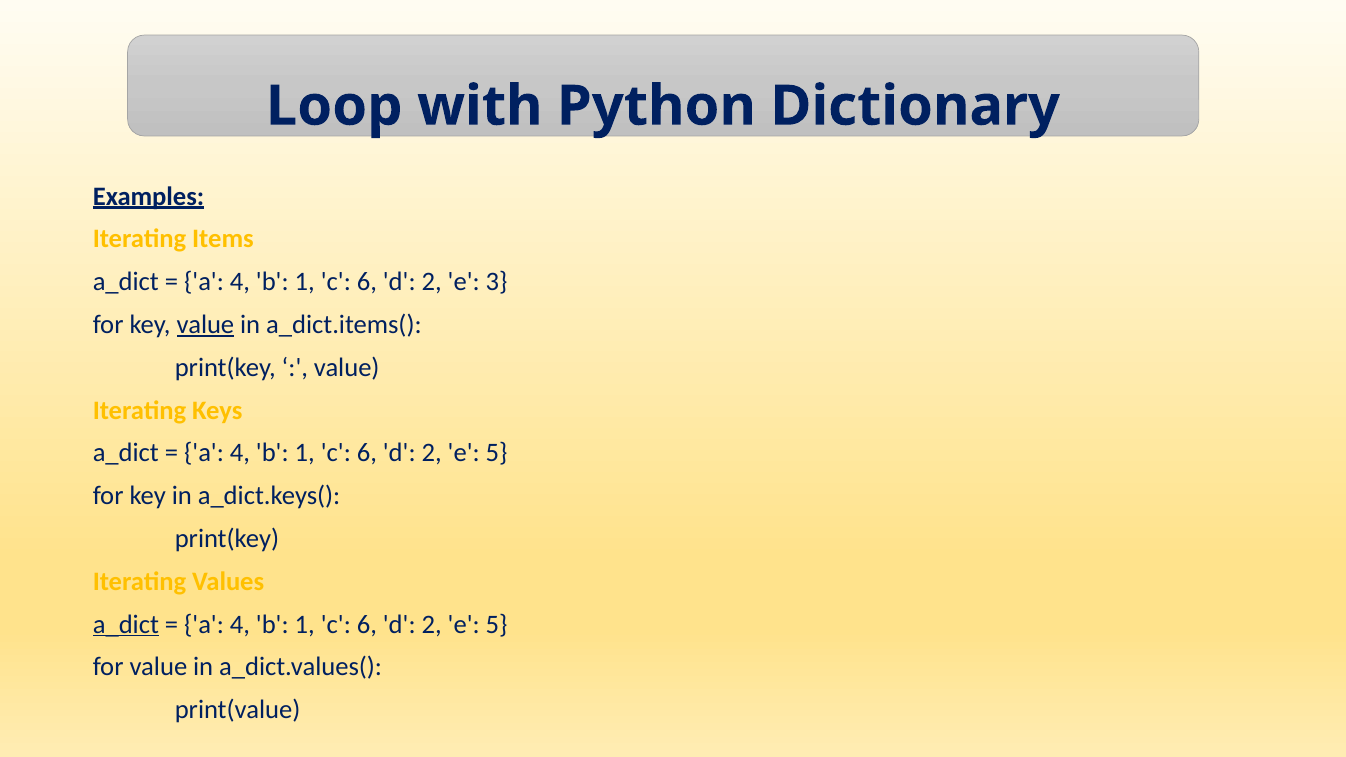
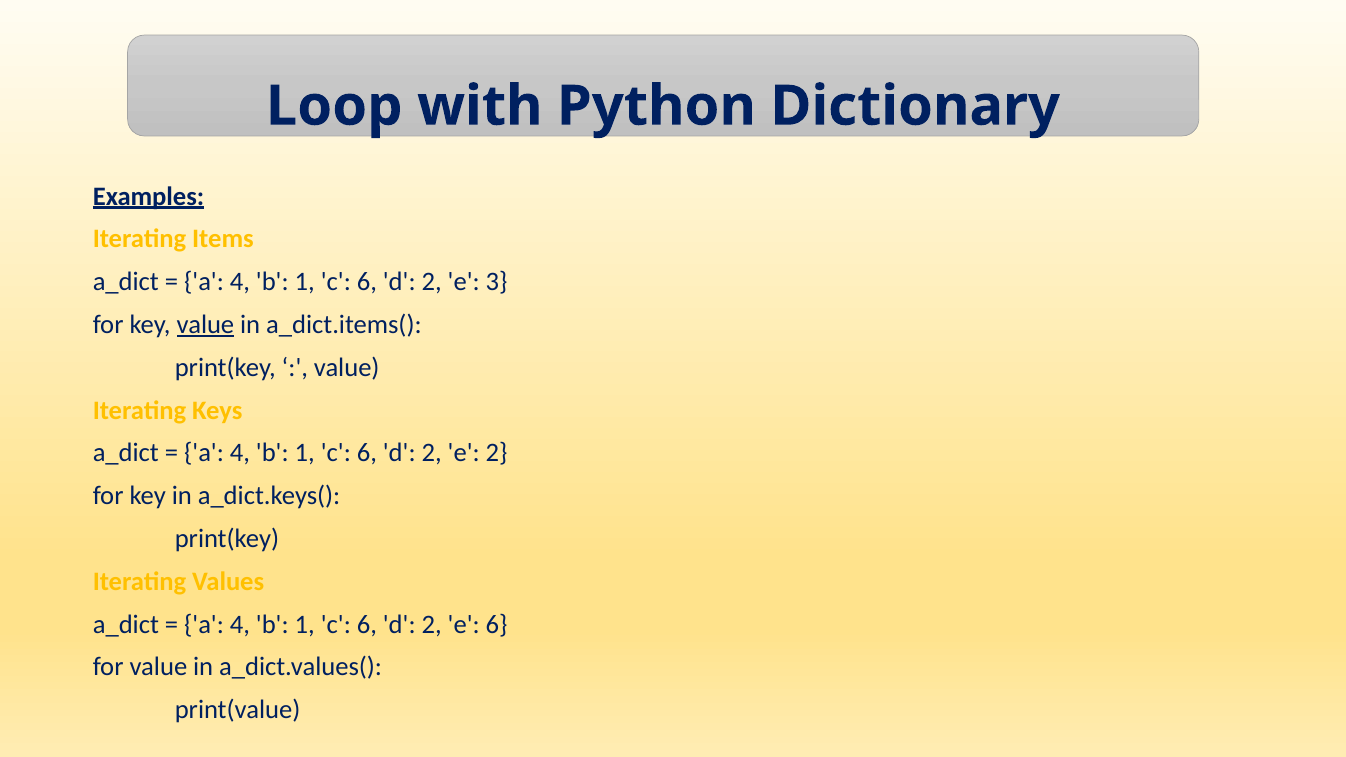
5 at (497, 453): 5 -> 2
a_dict at (126, 624) underline: present -> none
5 at (497, 624): 5 -> 6
